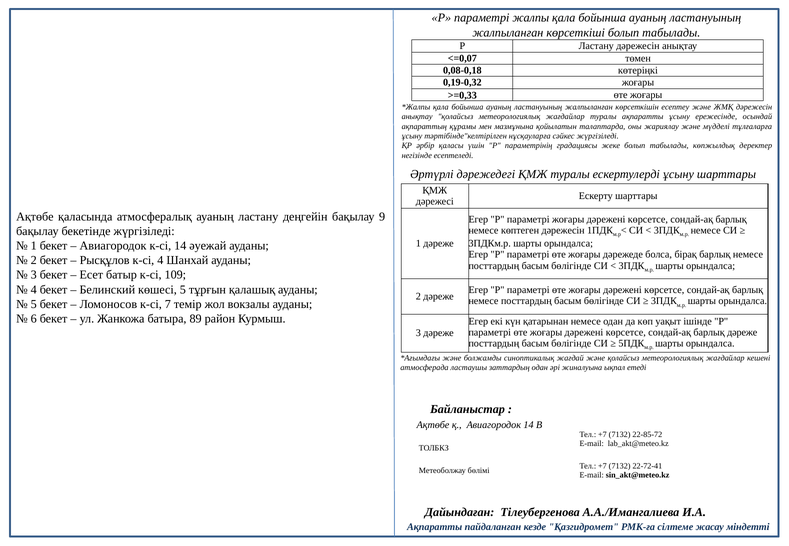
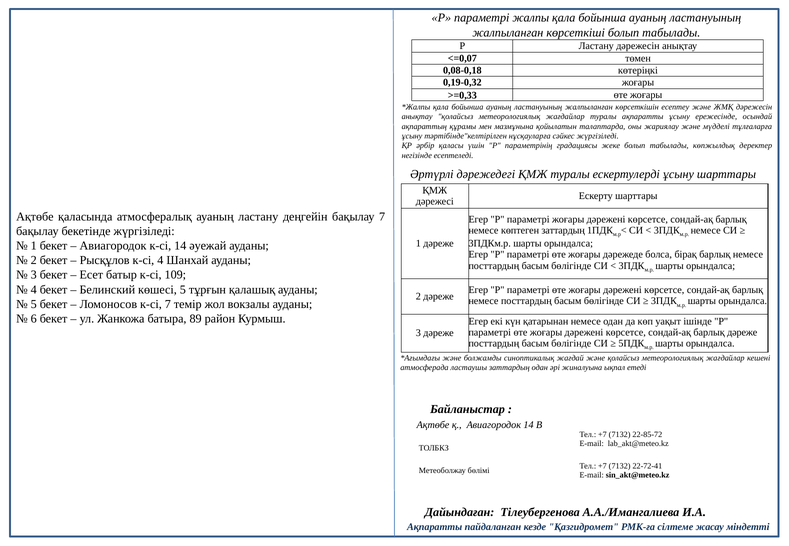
бақылау 9: 9 -> 7
көптеген дәрежесін: дәрежесін -> заттардың
